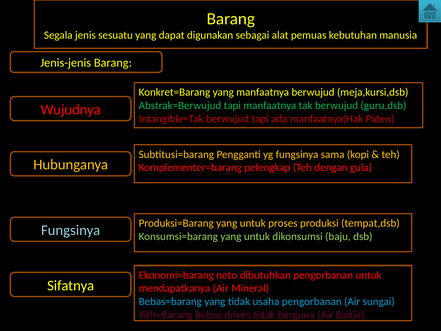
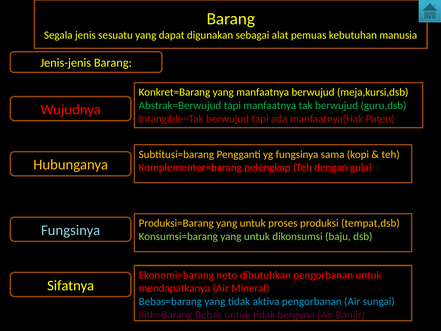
usaha: usaha -> aktiva
Bebas drives: drives -> untuk
